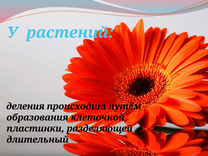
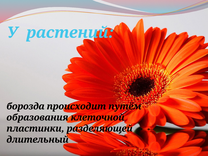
деления: деления -> борозда
